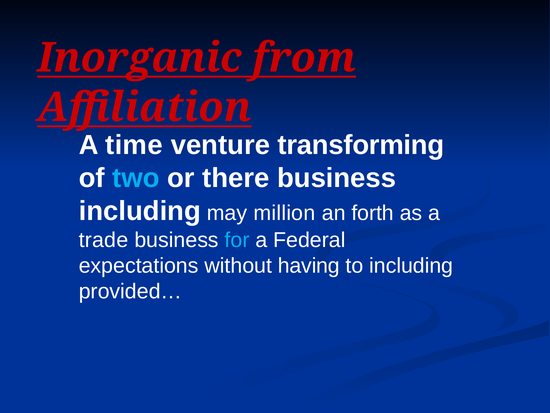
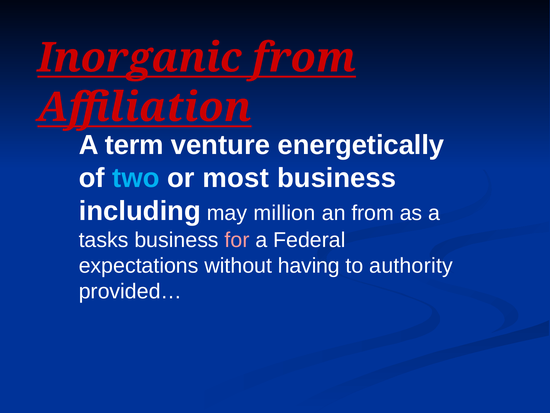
time: time -> term
transforming: transforming -> energetically
there: there -> most
an forth: forth -> from
trade: trade -> tasks
for colour: light blue -> pink
to including: including -> authority
